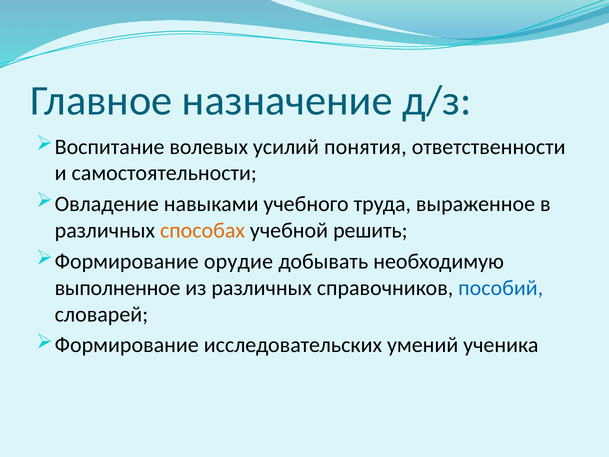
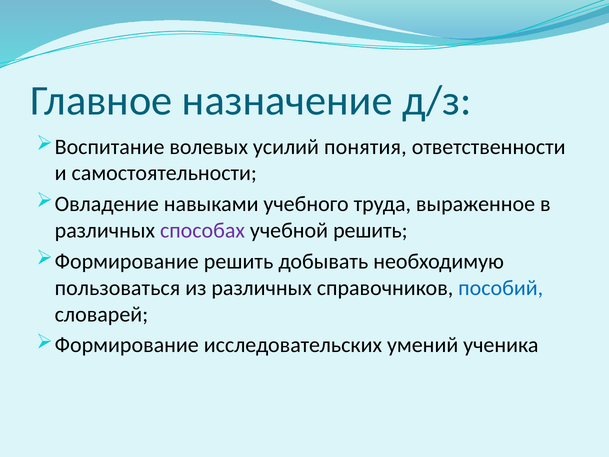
способах colour: orange -> purple
Формирование орудие: орудие -> решить
выполненное: выполненное -> пользоваться
